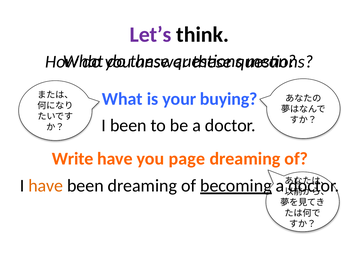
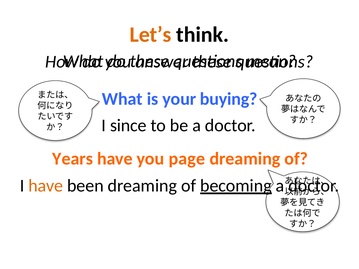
Let’s colour: purple -> orange
I been: been -> since
Write: Write -> Years
